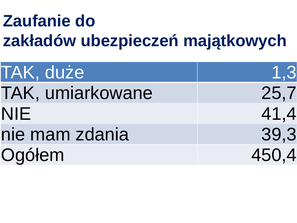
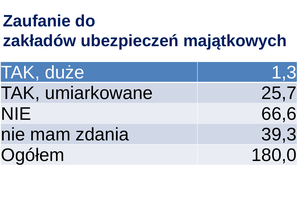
41,4: 41,4 -> 66,6
450,4: 450,4 -> 180,0
